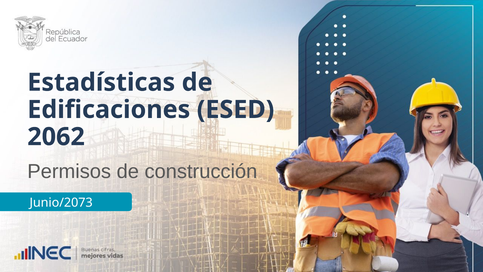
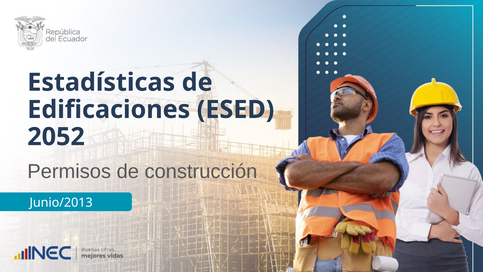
2062: 2062 -> 2052
Junio/2073: Junio/2073 -> Junio/2013
